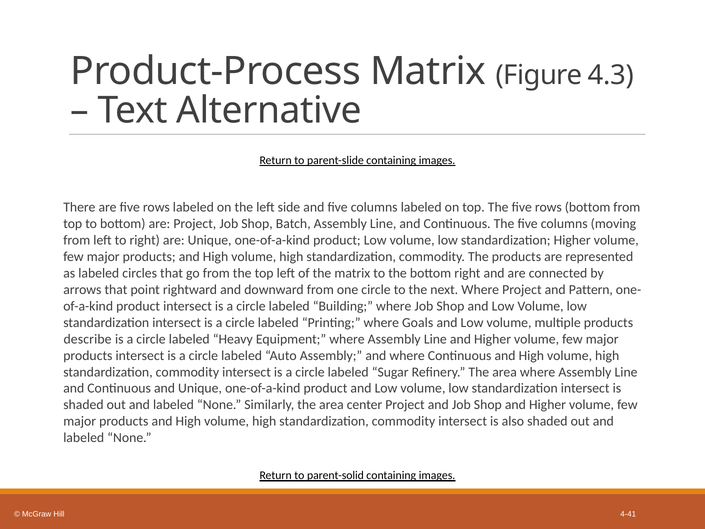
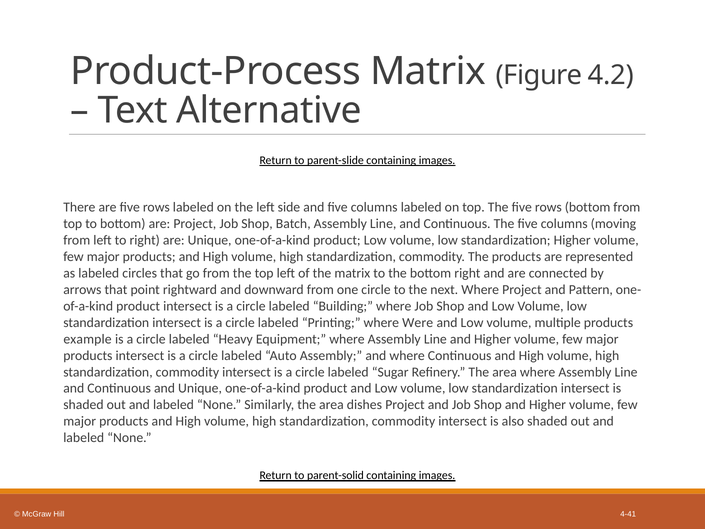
4.3: 4.3 -> 4.2
Goals: Goals -> Were
describe: describe -> example
center: center -> dishes
